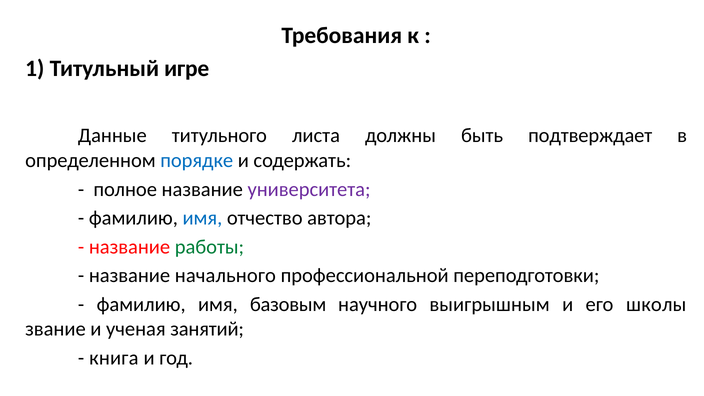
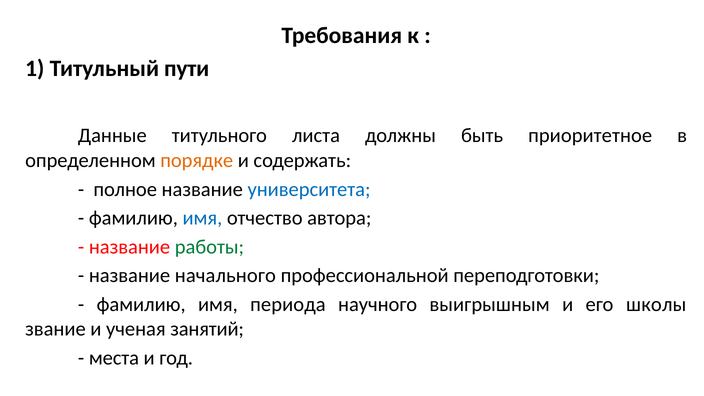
игре: игре -> пути
подтверждает: подтверждает -> приоритетное
порядке colour: blue -> orange
университета colour: purple -> blue
базовым: базовым -> периода
книга: книга -> места
